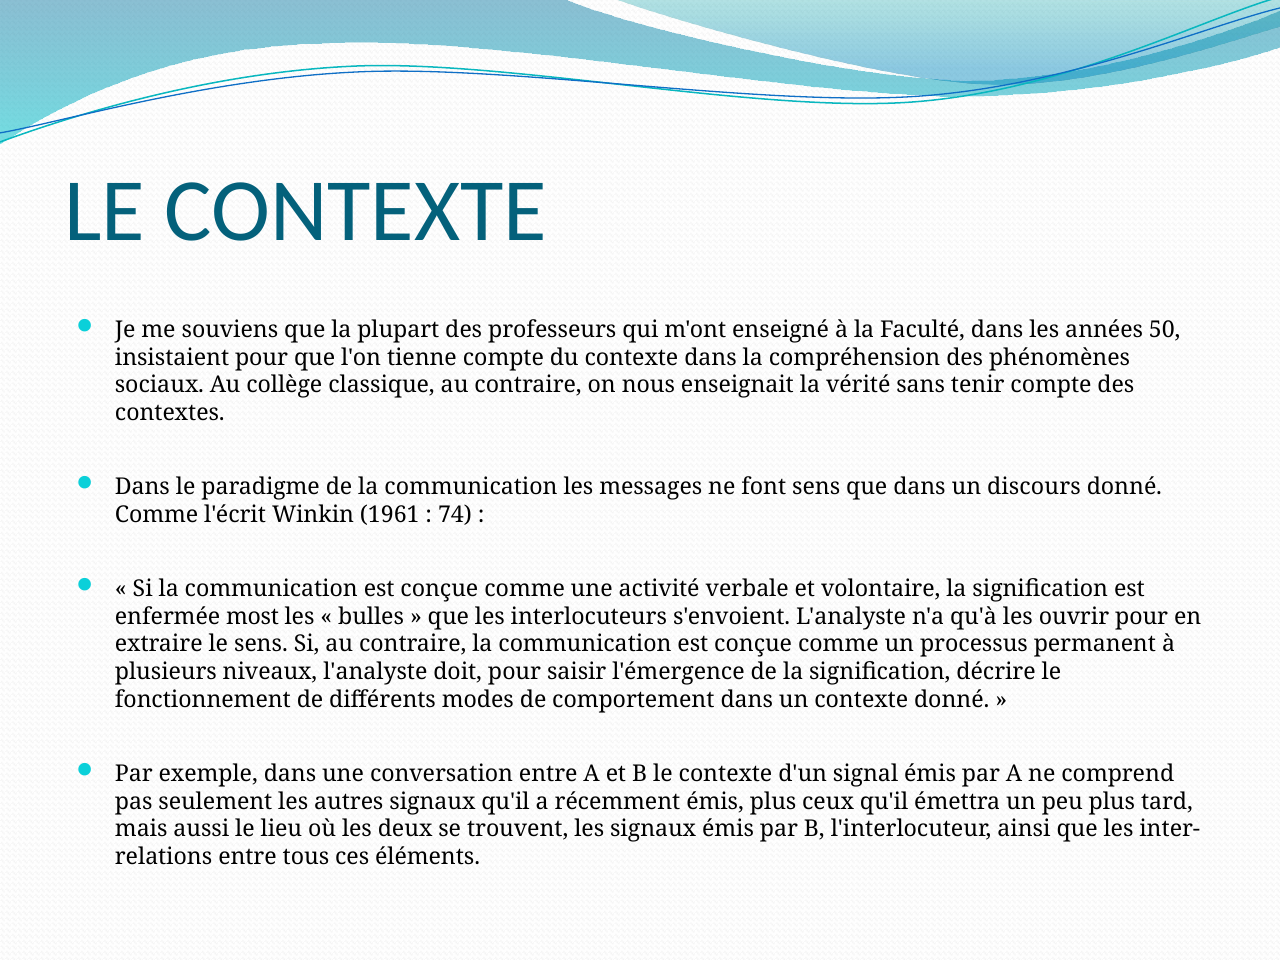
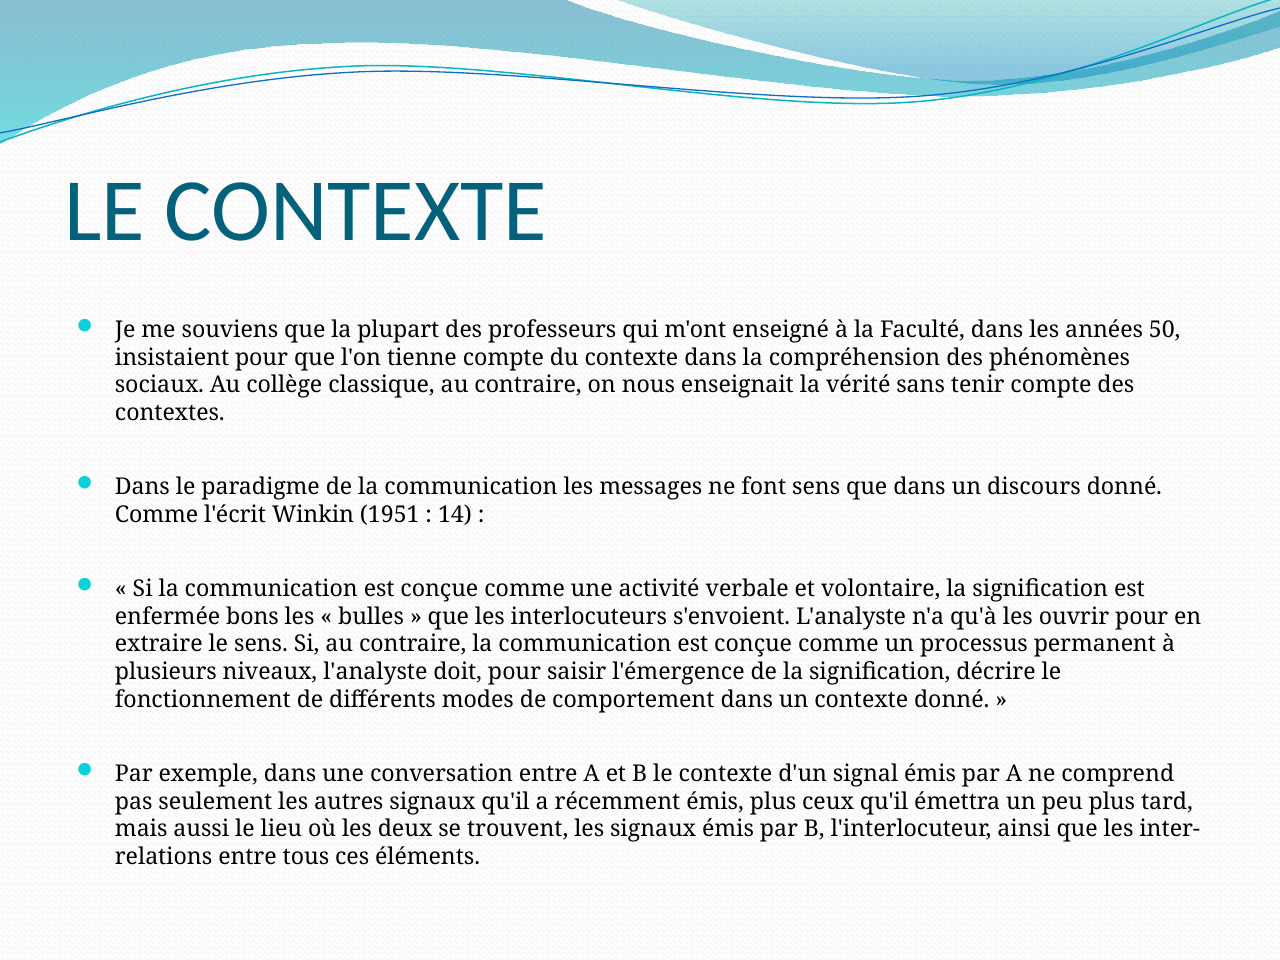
1961: 1961 -> 1951
74: 74 -> 14
most: most -> bons
